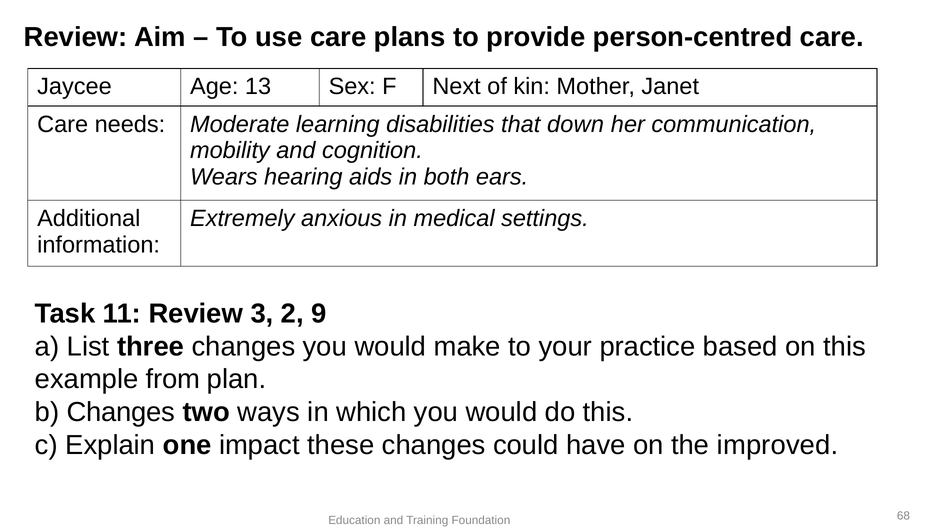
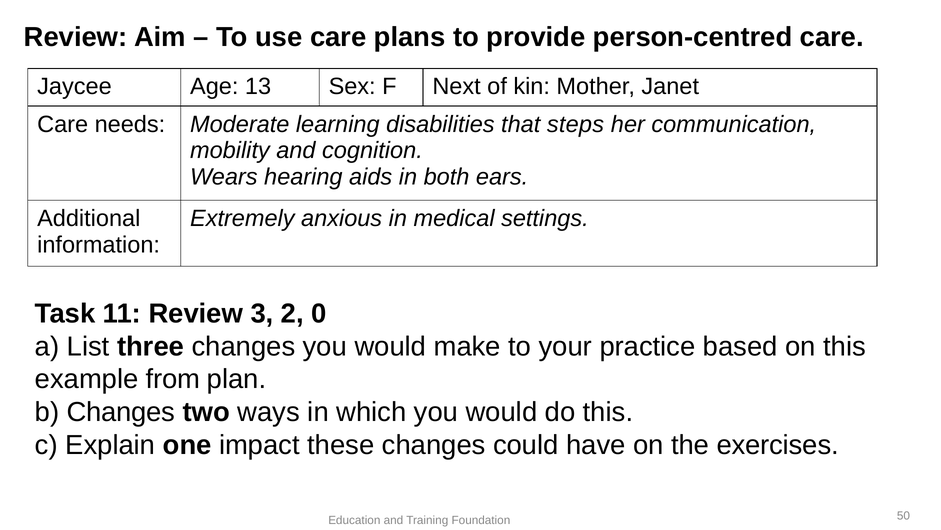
down: down -> steps
9: 9 -> 0
improved: improved -> exercises
68: 68 -> 50
